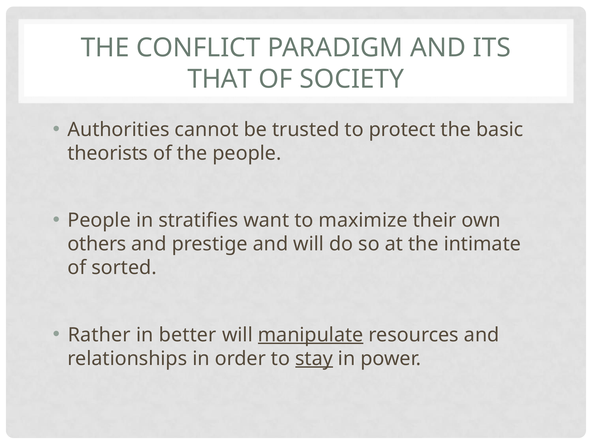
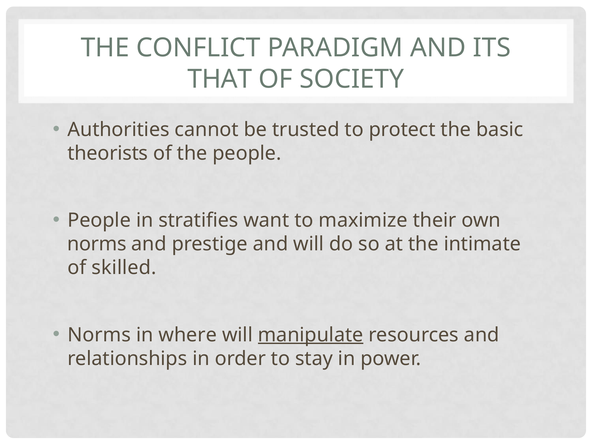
others at (97, 244): others -> norms
sorted: sorted -> skilled
Rather at (99, 335): Rather -> Norms
better: better -> where
stay underline: present -> none
